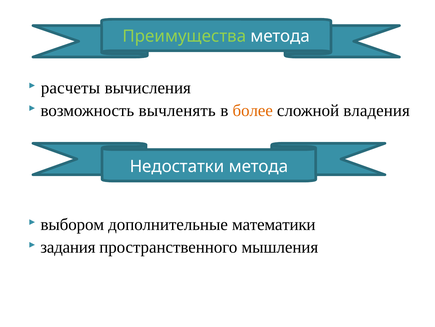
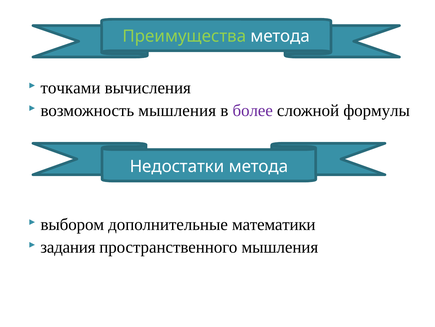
расчеты: расчеты -> точками
возможность вычленять: вычленять -> мышления
более colour: orange -> purple
владения: владения -> формулы
